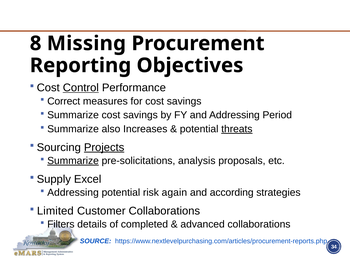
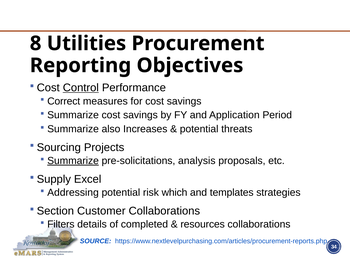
Missing: Missing -> Utilities
and Addressing: Addressing -> Application
threats underline: present -> none
Projects underline: present -> none
again: again -> which
according: according -> templates
Limited: Limited -> Section
advanced: advanced -> resources
